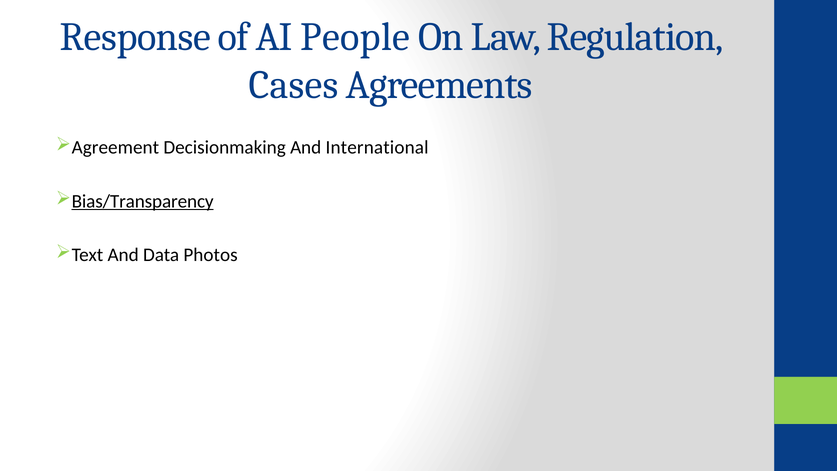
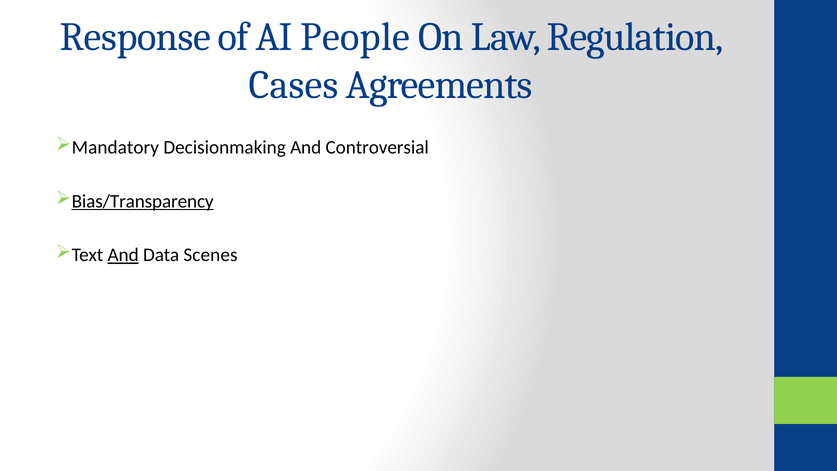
Agreement: Agreement -> Mandatory
International: International -> Controversial
And at (123, 255) underline: none -> present
Photos: Photos -> Scenes
